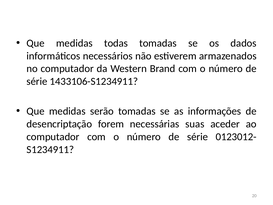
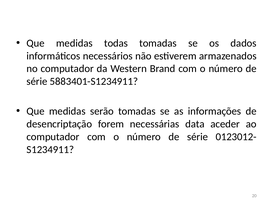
1433106-S1234911: 1433106-S1234911 -> 5883401-S1234911
suas: suas -> data
